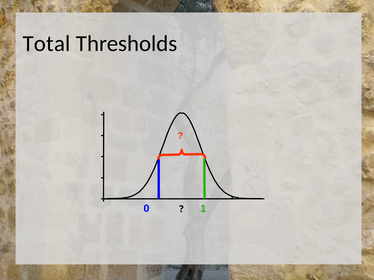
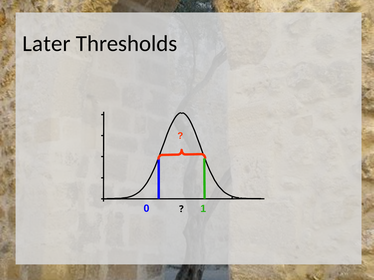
Total: Total -> Later
